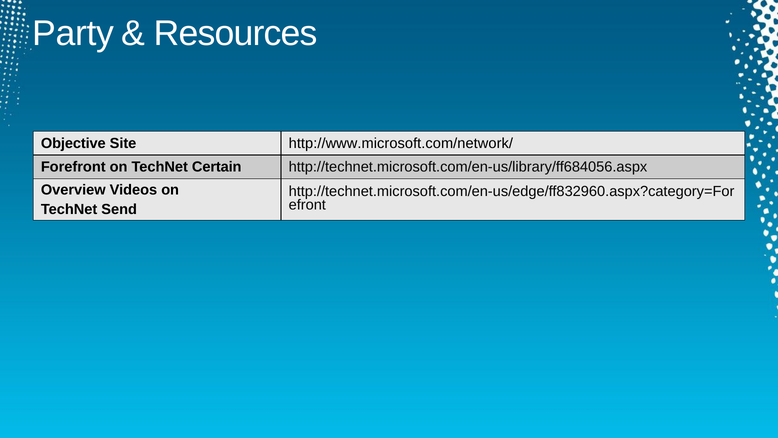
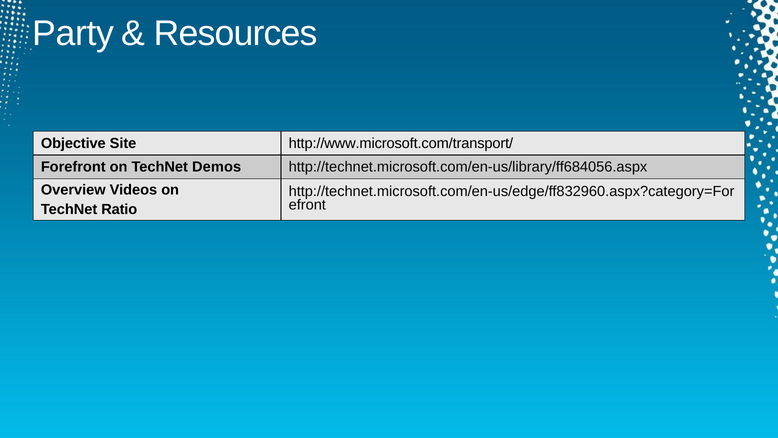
http://www.microsoft.com/network/: http://www.microsoft.com/network/ -> http://www.microsoft.com/transport/
Certain: Certain -> Demos
Send: Send -> Ratio
